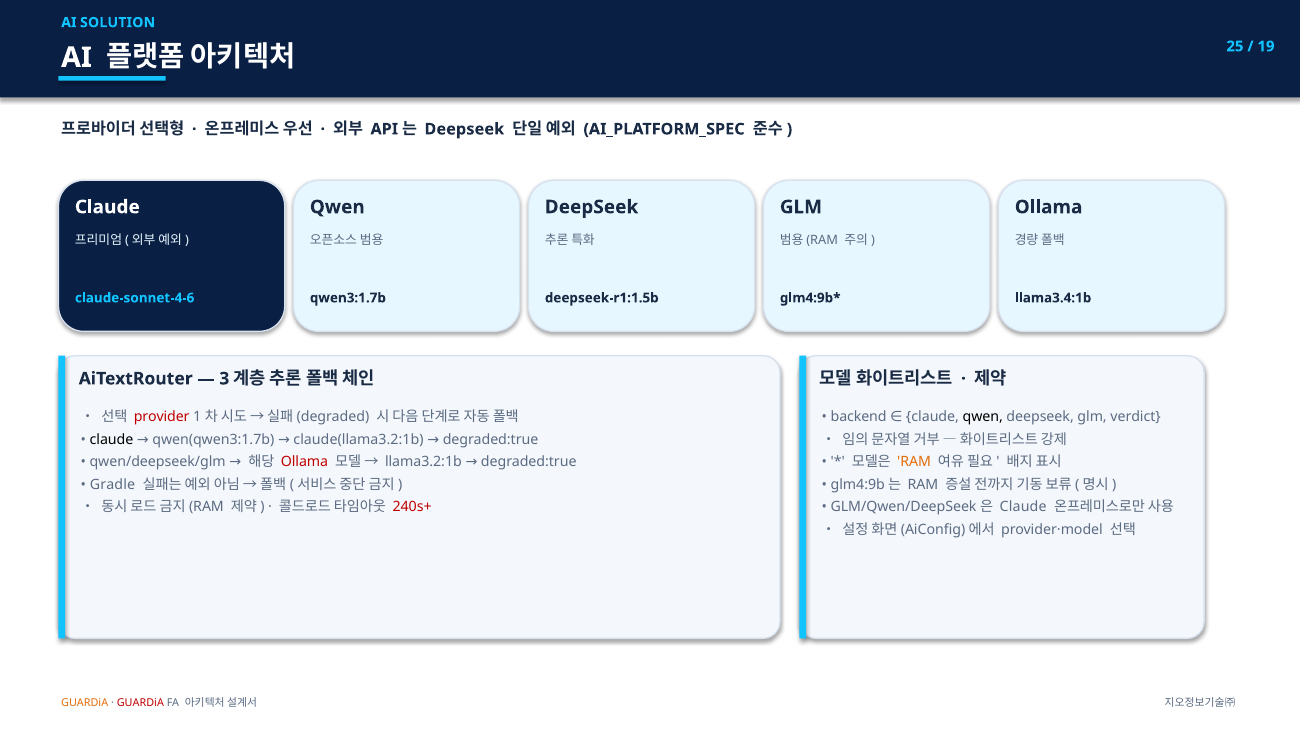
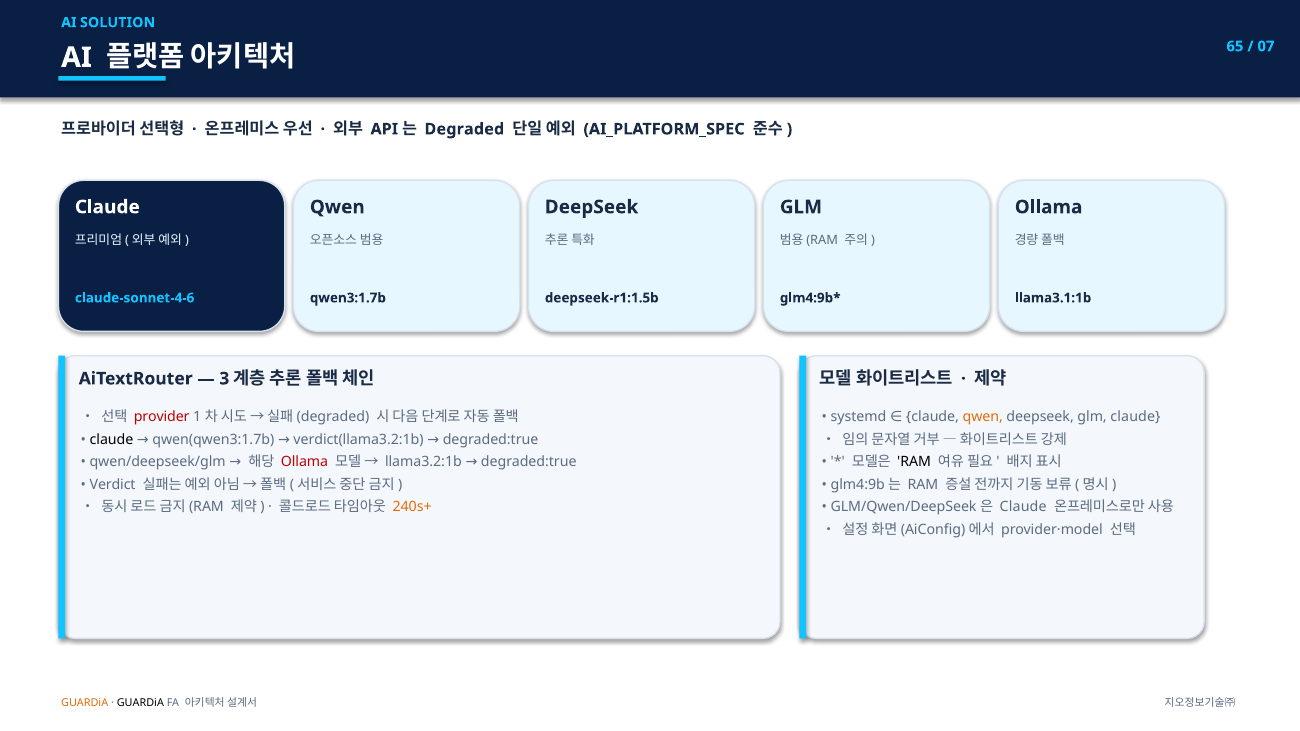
25: 25 -> 65
19: 19 -> 07
Deepseek at (464, 129): Deepseek -> Degraded
llama3.4:1b: llama3.4:1b -> llama3.1:1b
backend: backend -> systemd
qwen at (983, 417) colour: black -> orange
glm verdict: verdict -> claude
claude(llama3.2:1b: claude(llama3.2:1b -> verdict(llama3.2:1b
RAM at (914, 462) colour: orange -> black
Gradle: Gradle -> Verdict
240s+ colour: red -> orange
GUARDiA at (140, 703) colour: red -> black
